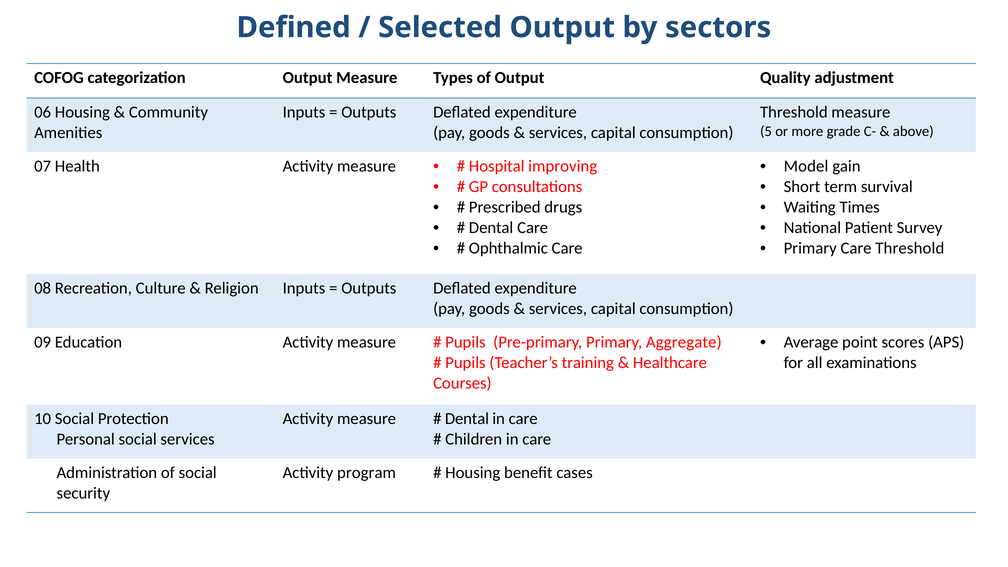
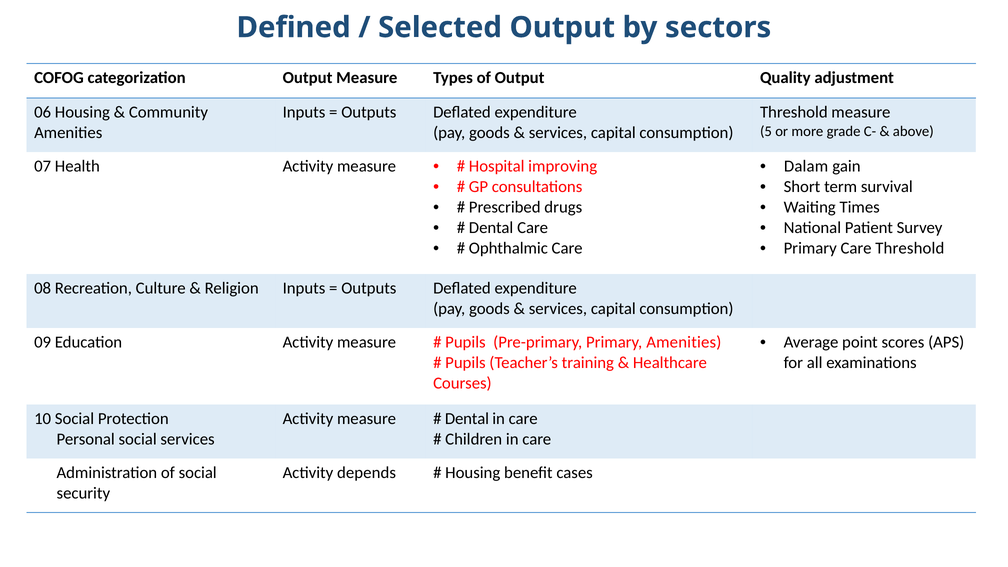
Model: Model -> Dalam
Primary Aggregate: Aggregate -> Amenities
program: program -> depends
